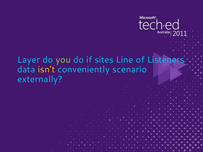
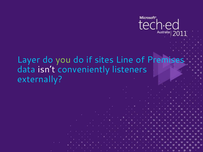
Listeners: Listeners -> Premises
isn’t colour: yellow -> white
scenario: scenario -> listeners
